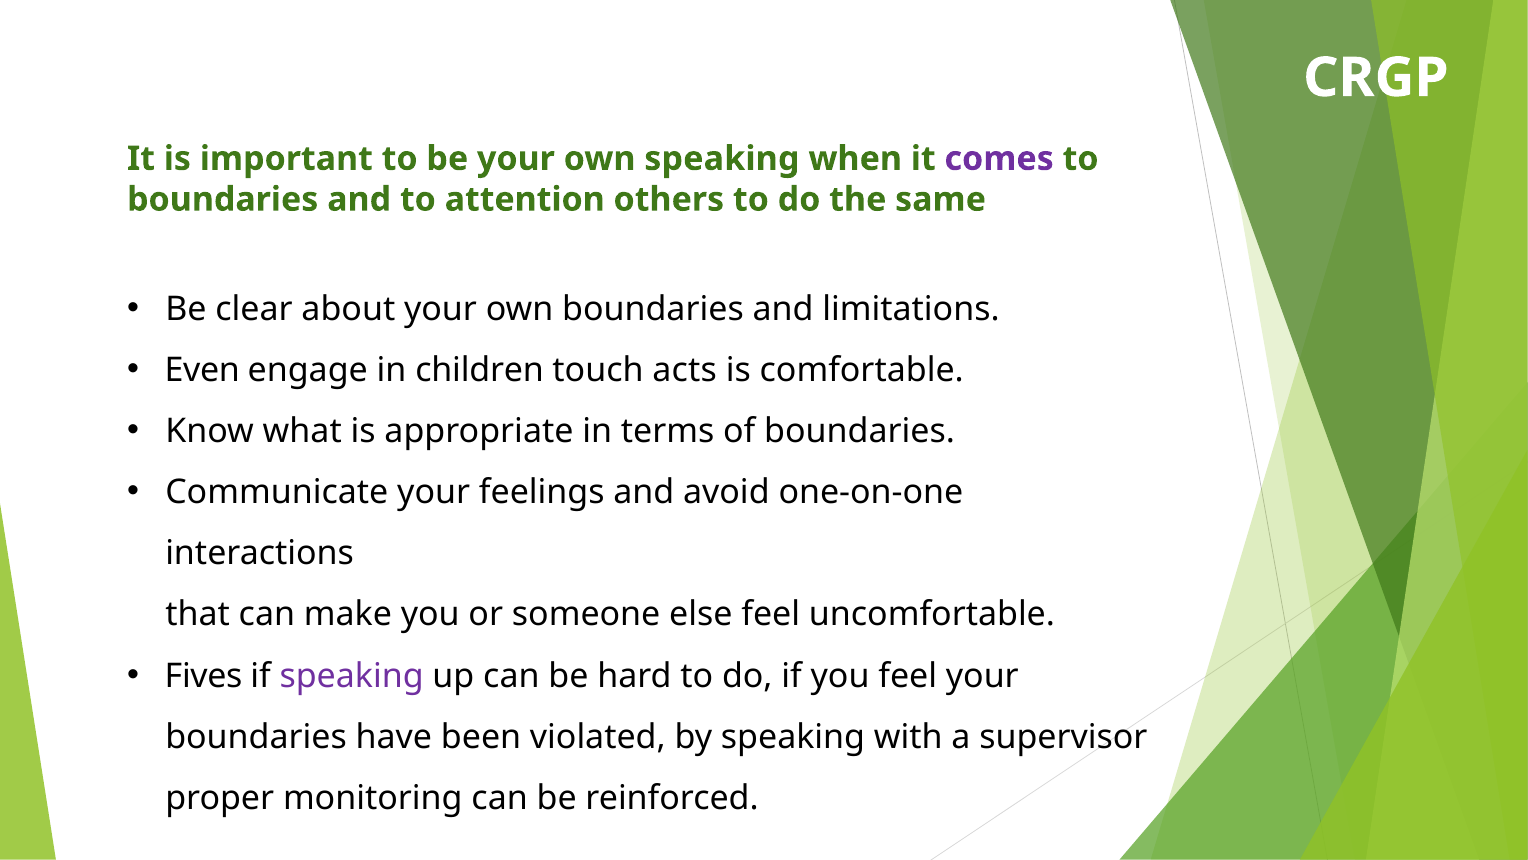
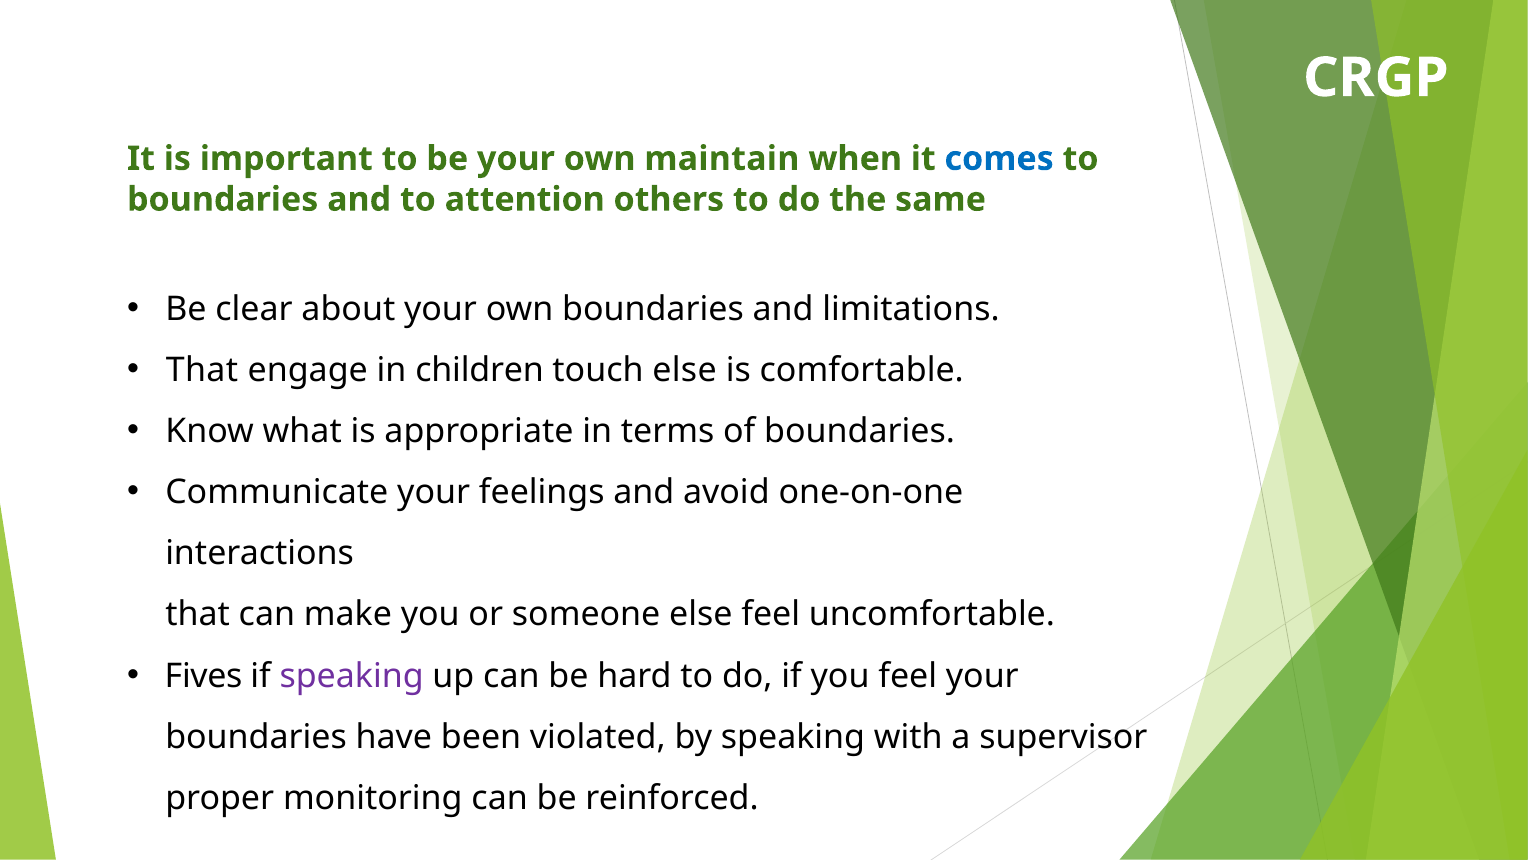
own speaking: speaking -> maintain
comes colour: purple -> blue
Even at (202, 370): Even -> That
touch acts: acts -> else
